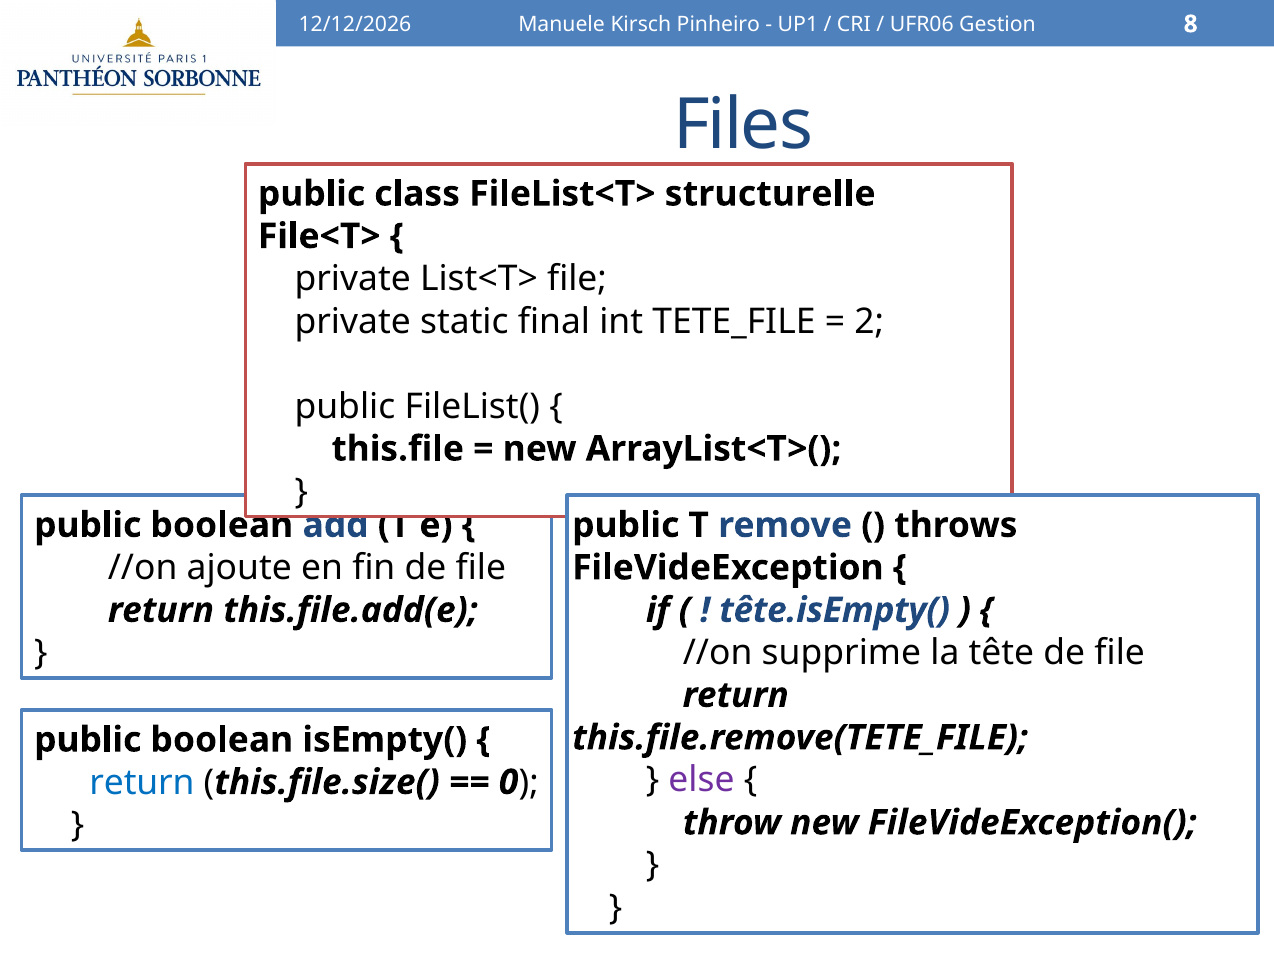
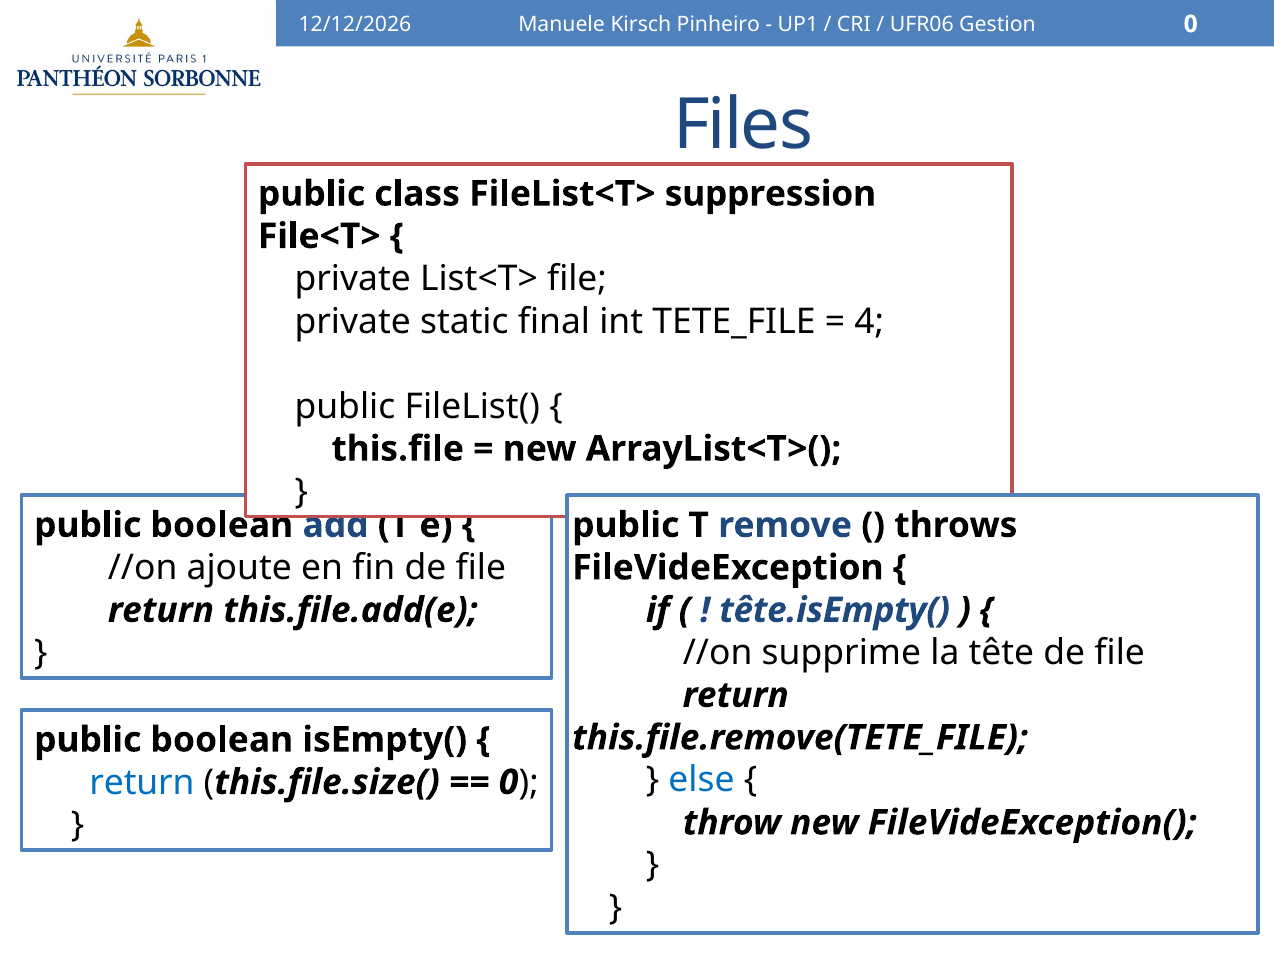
Gestion 8: 8 -> 0
structurelle: structurelle -> suppression
2: 2 -> 4
else colour: purple -> blue
